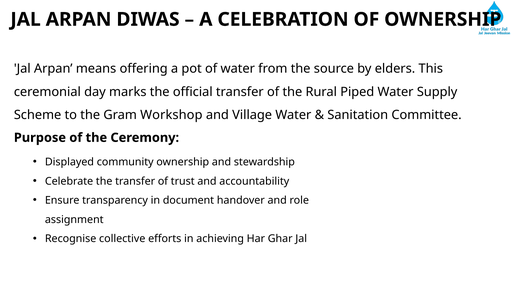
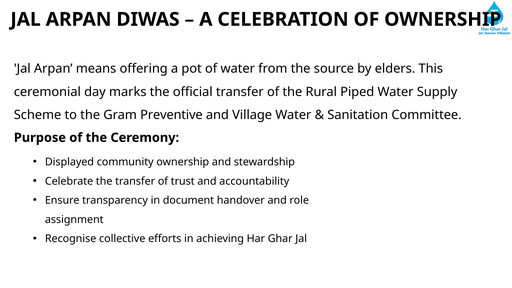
Workshop: Workshop -> Preventive
